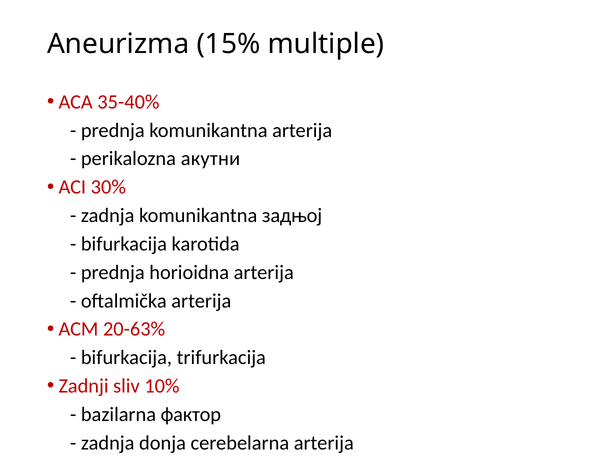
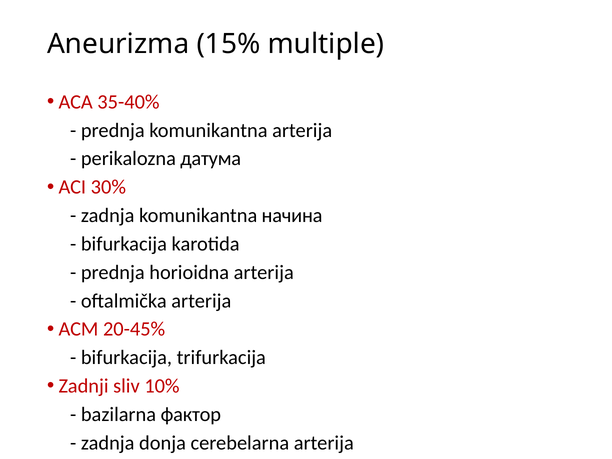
акутни: акутни -> датума
задњој: задњој -> начина
20-63%: 20-63% -> 20-45%
